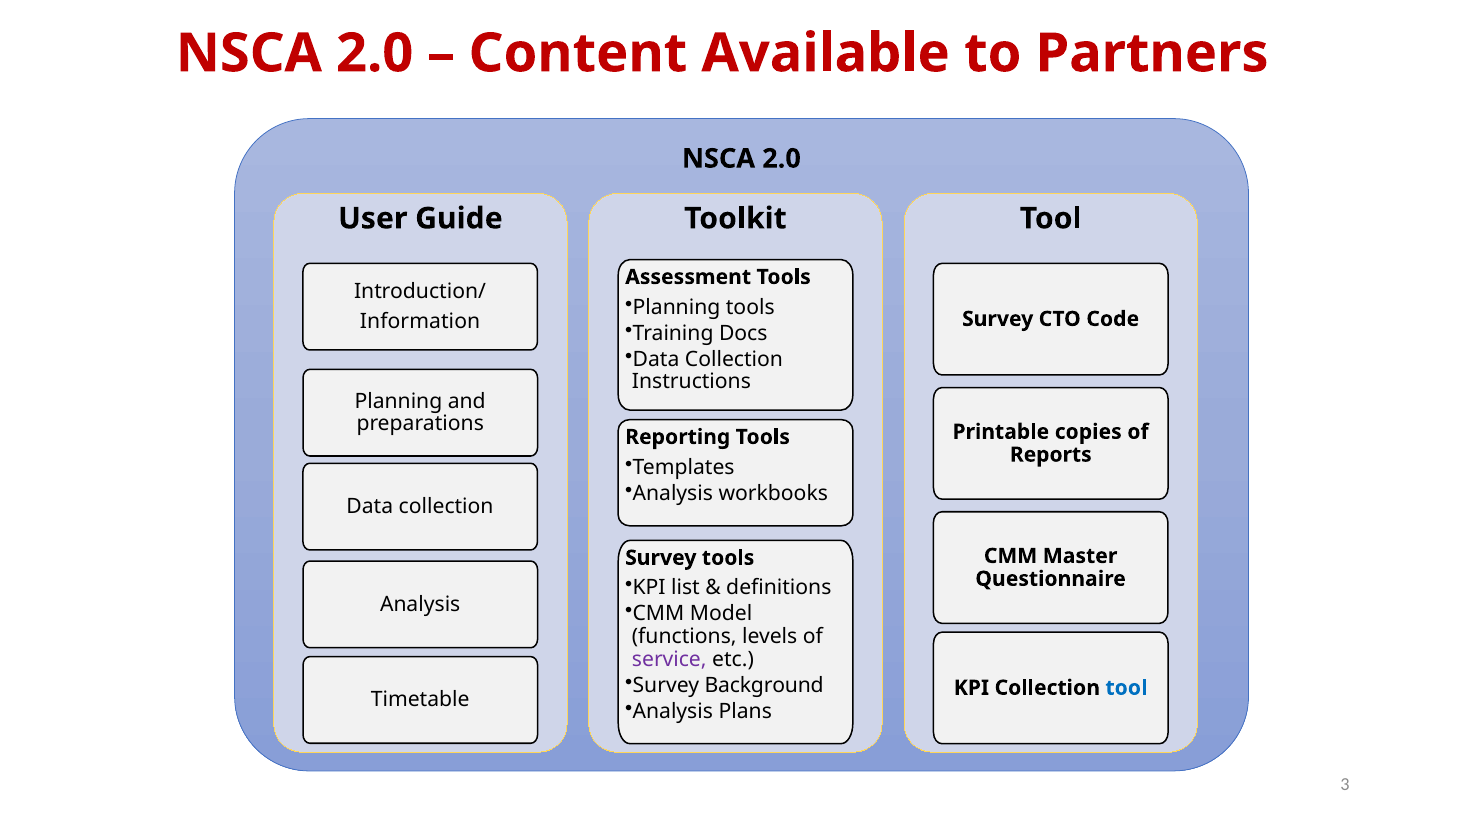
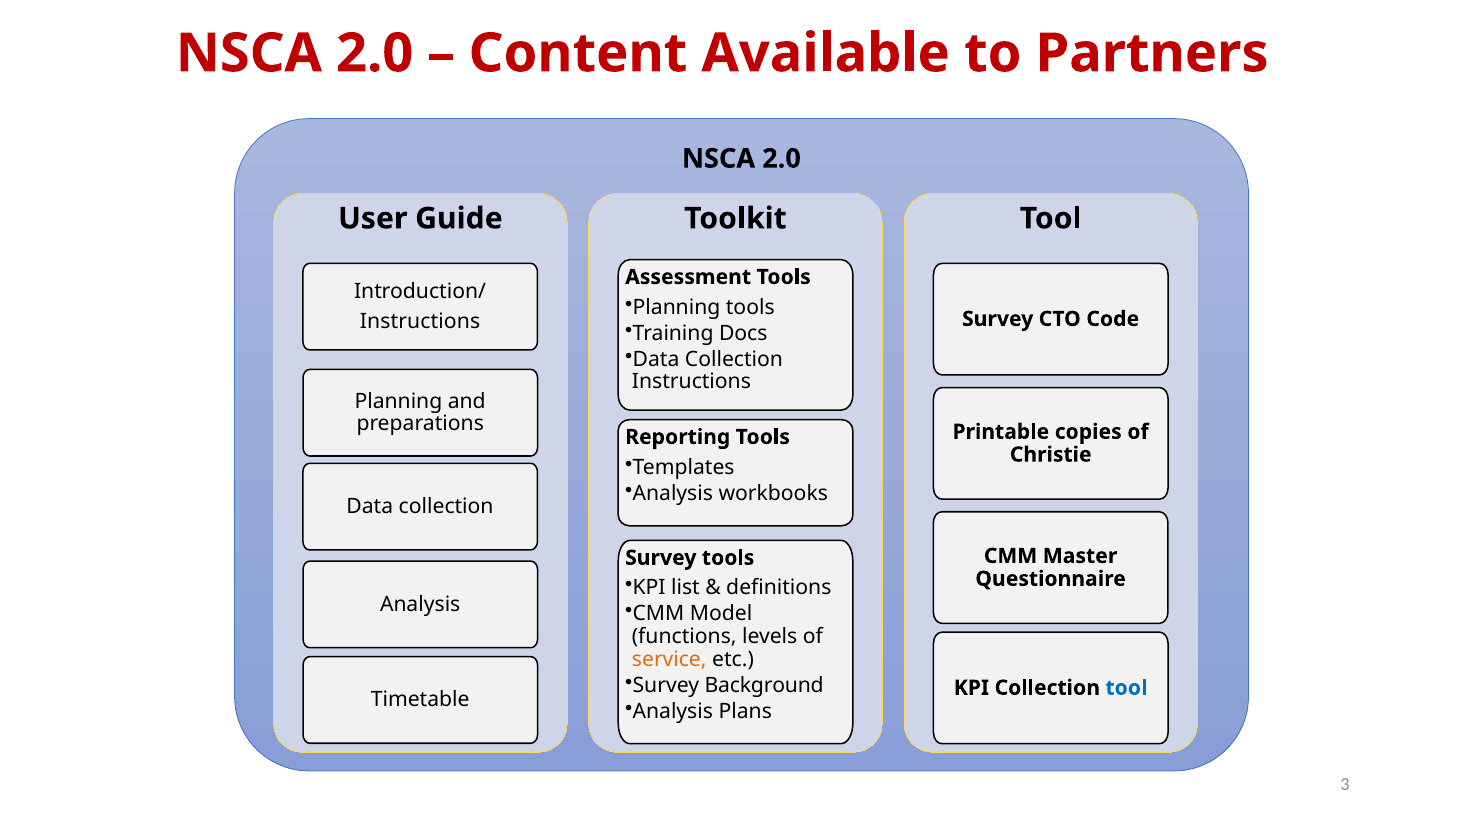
Information at (420, 322): Information -> Instructions
Reports: Reports -> Christie
service colour: purple -> orange
